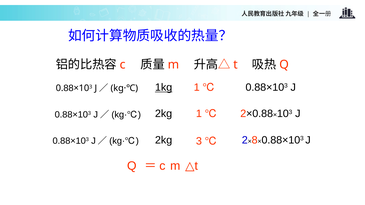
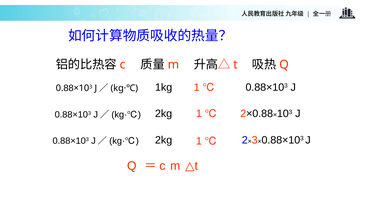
1kg underline: present -> none
3 at (199, 141): 3 -> 1
8: 8 -> 3
